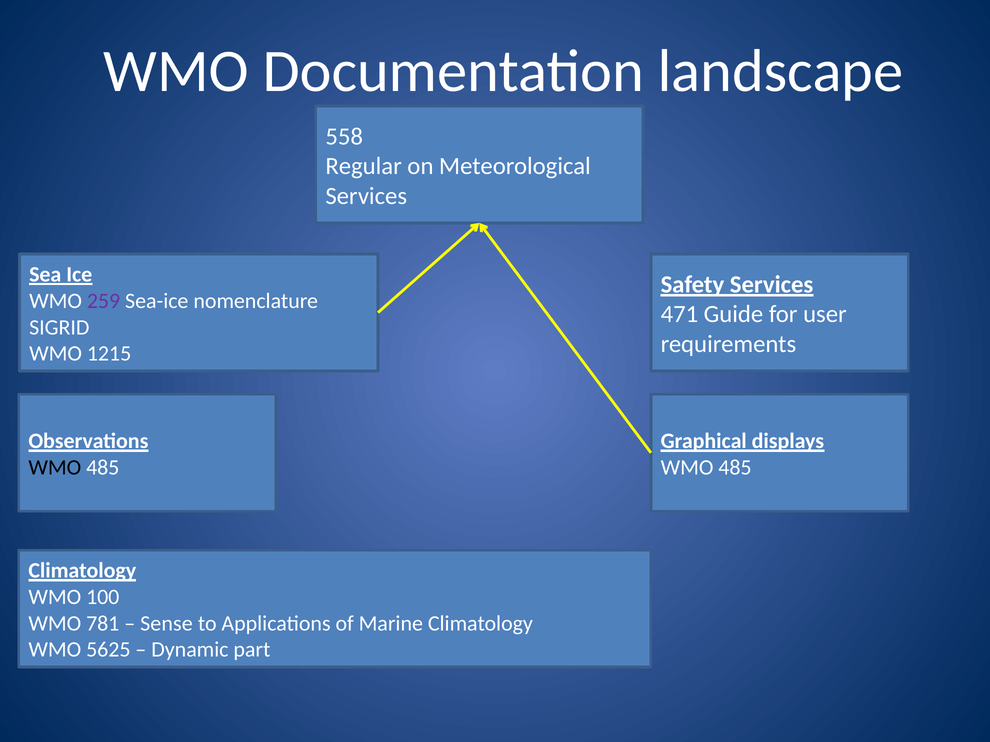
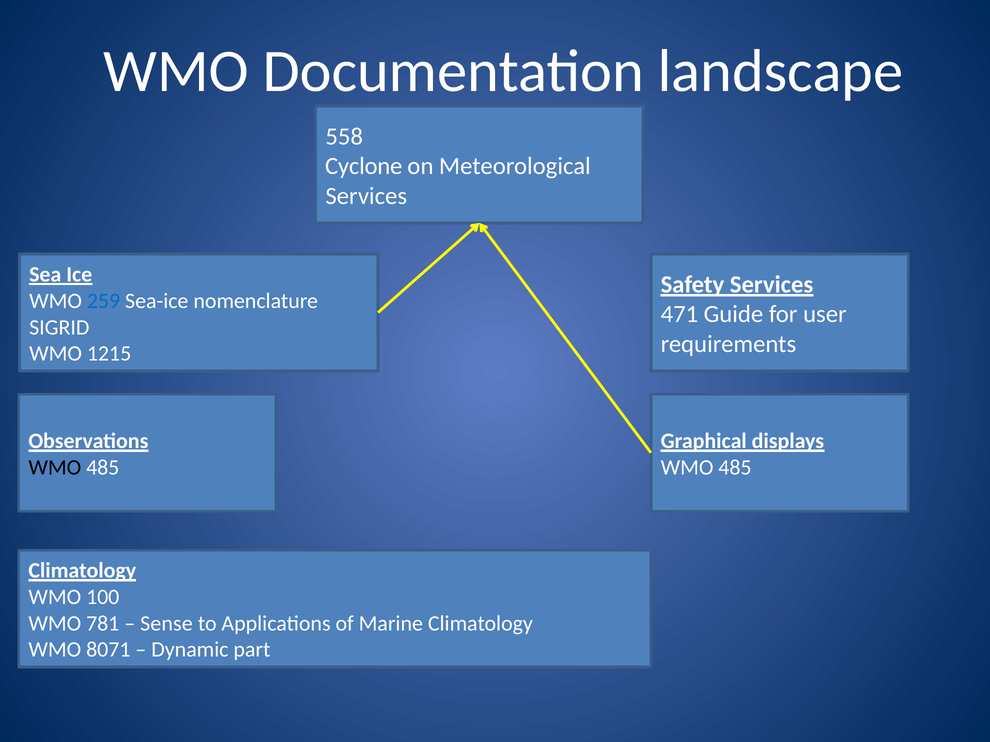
Regular: Regular -> Cyclone
259 colour: purple -> blue
5625: 5625 -> 8071
